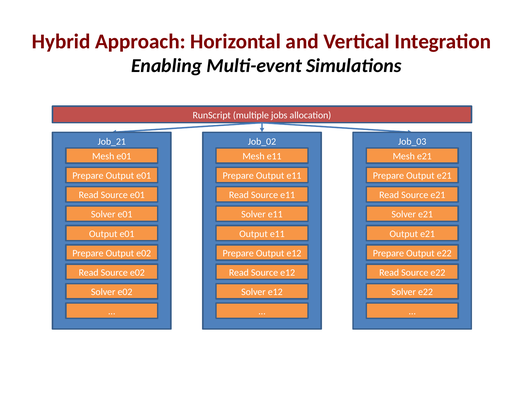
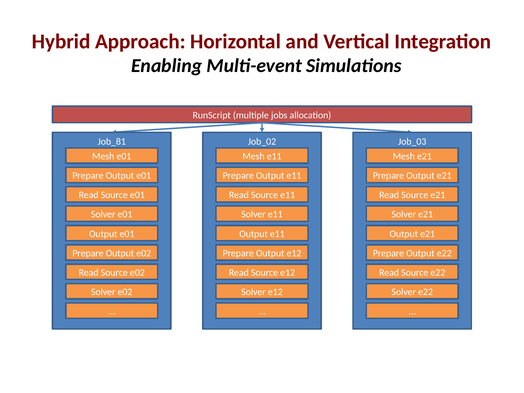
Job_21: Job_21 -> Job_81
